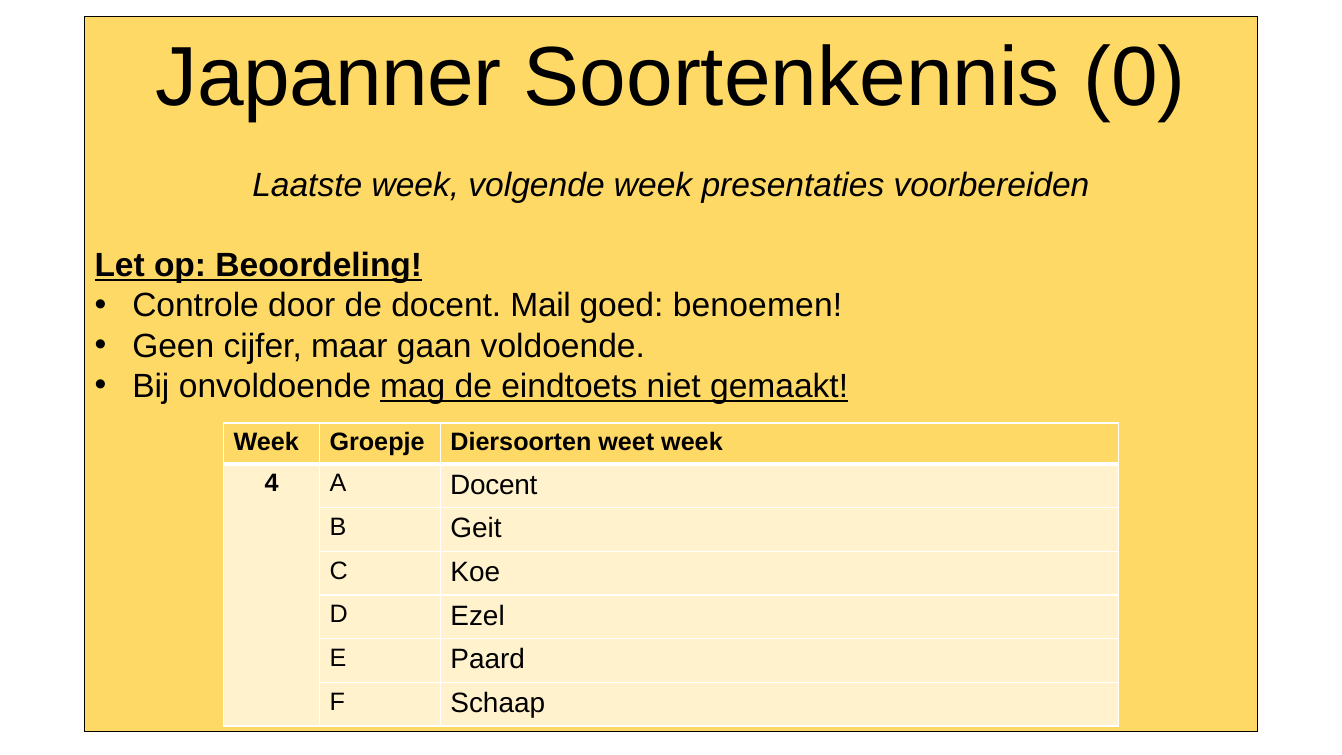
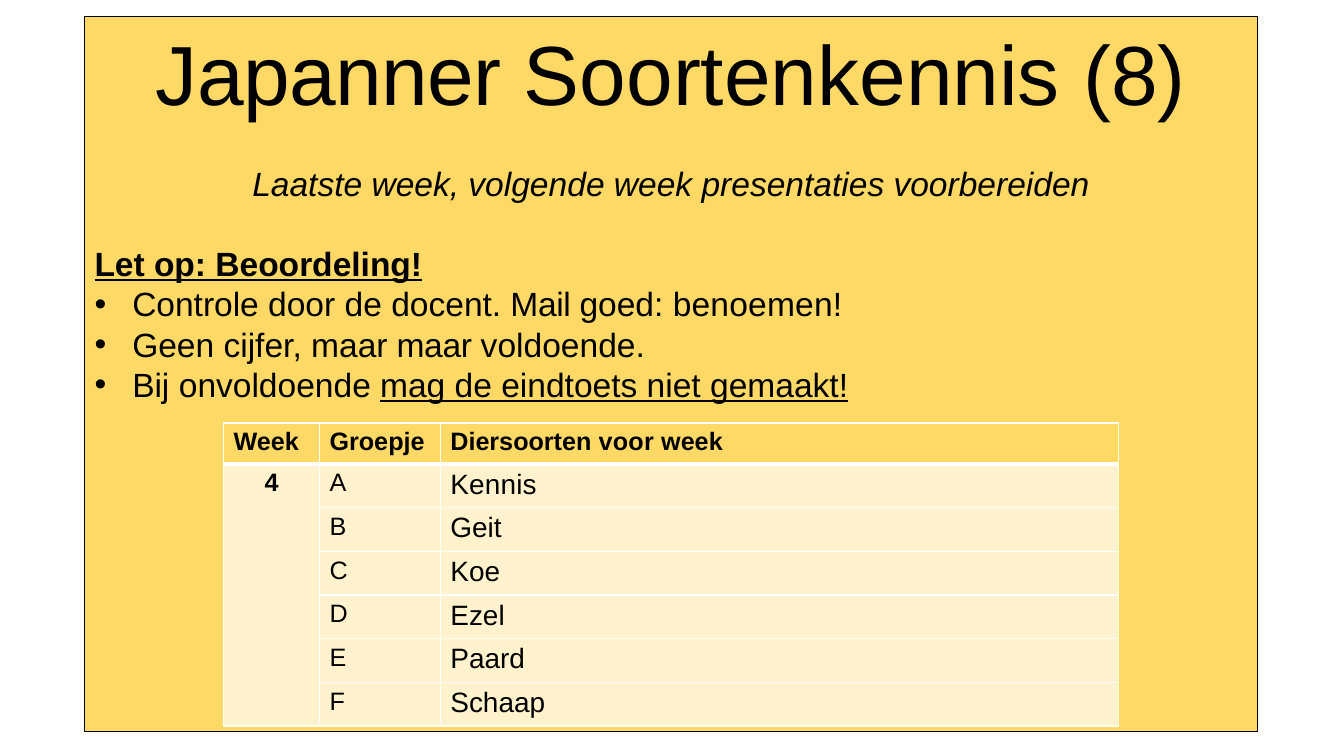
0: 0 -> 8
maar gaan: gaan -> maar
weet: weet -> voor
A Docent: Docent -> Kennis
